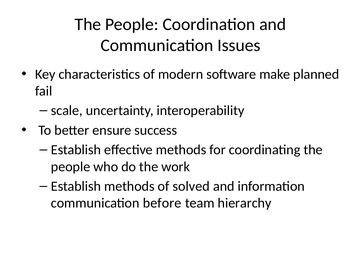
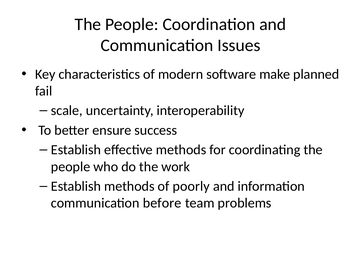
solved: solved -> poorly
hierarchy: hierarchy -> problems
